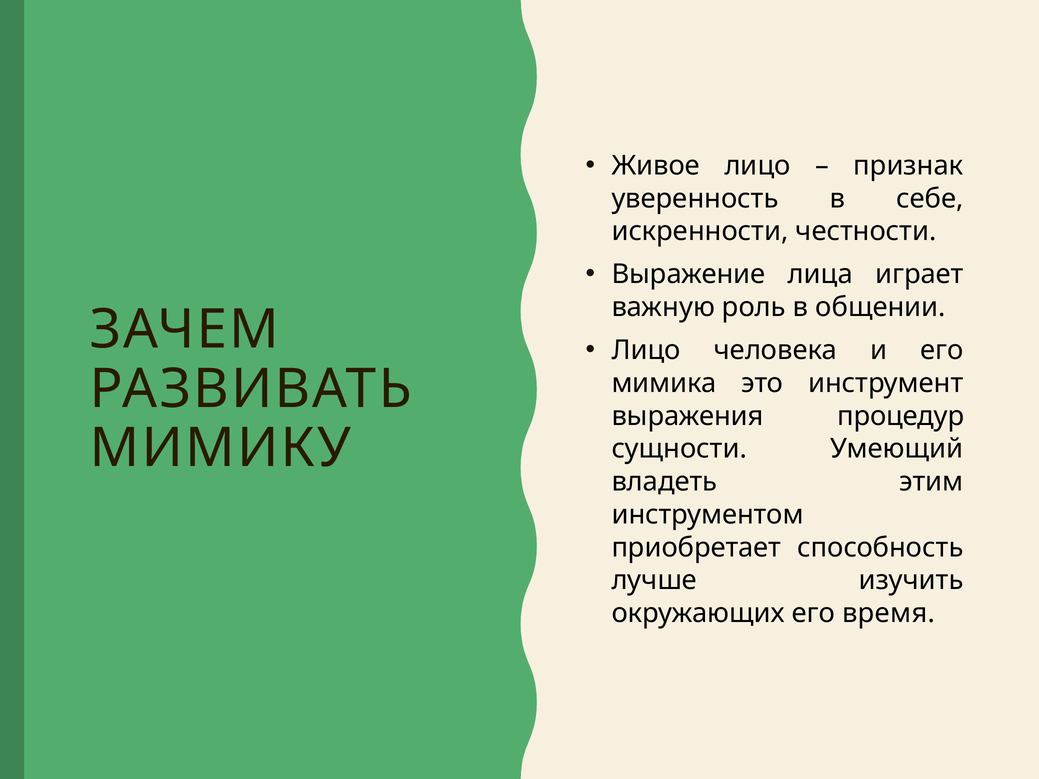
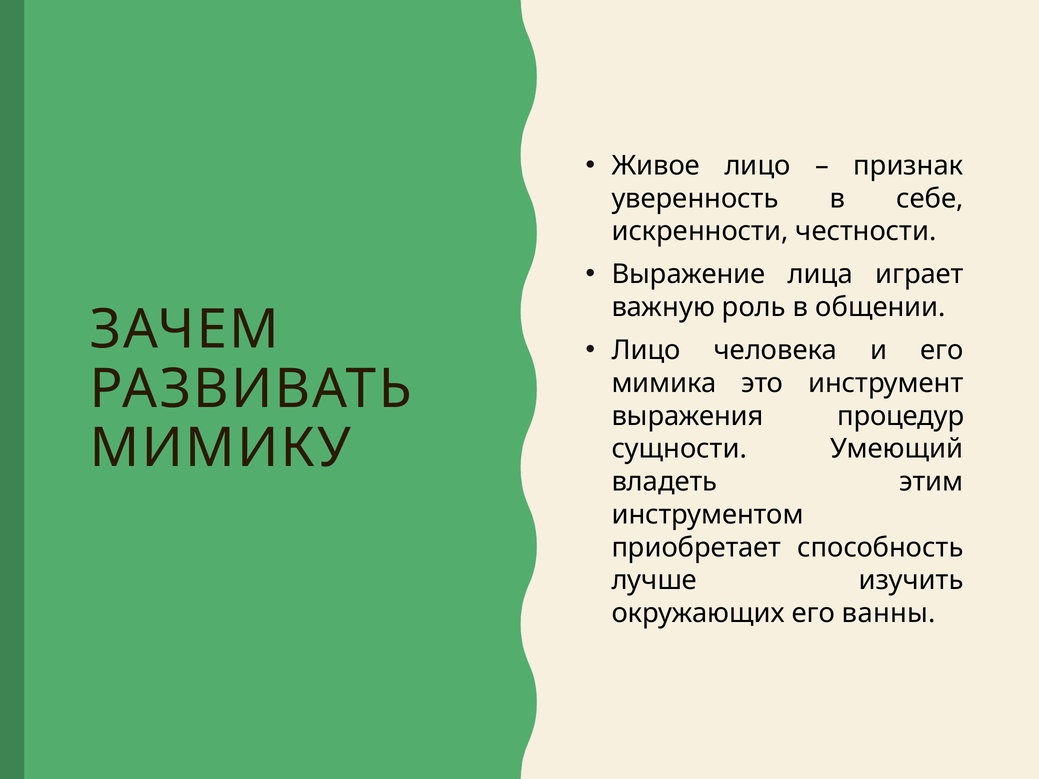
время: время -> ванны
